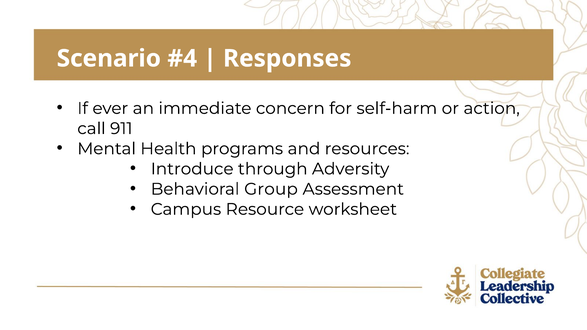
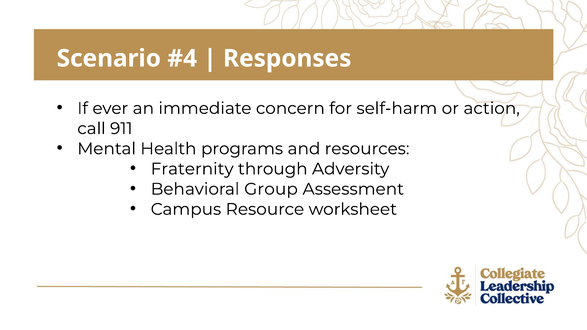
Introduce: Introduce -> Fraternity
